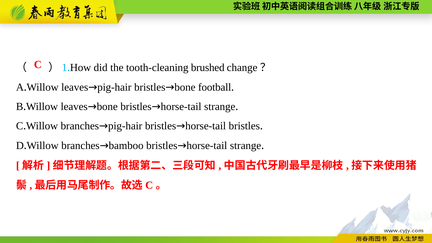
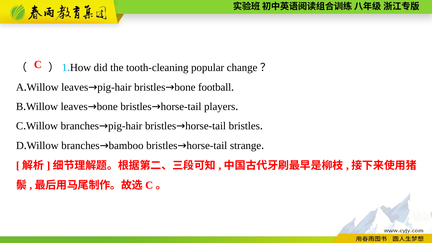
brushed: brushed -> popular
leaves→bone bristles→horse-tail strange: strange -> players
